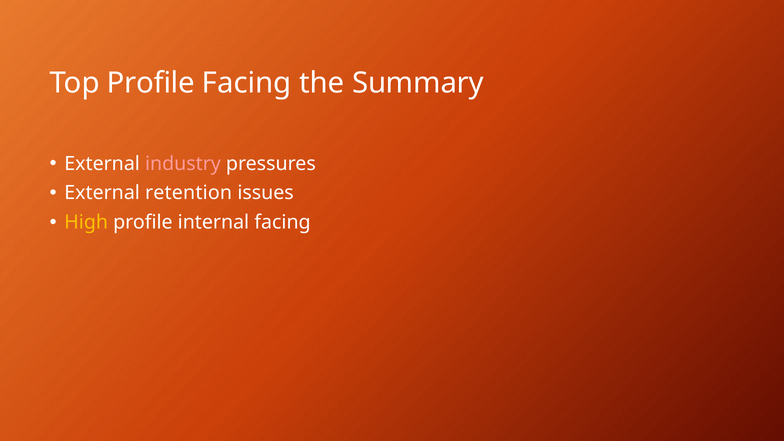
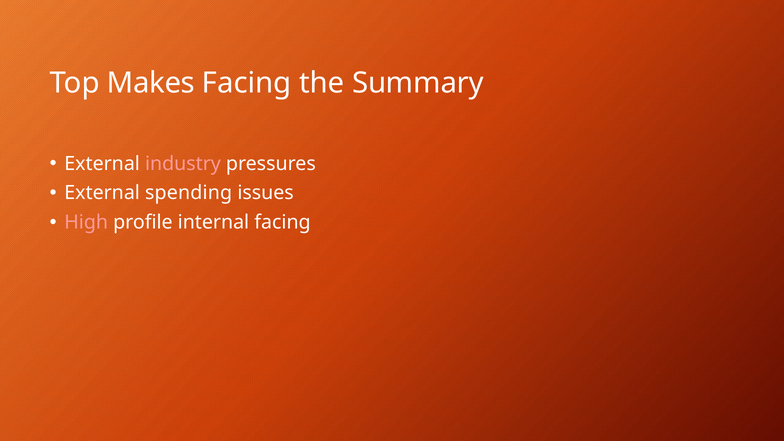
Top Profile: Profile -> Makes
retention: retention -> spending
High colour: yellow -> pink
